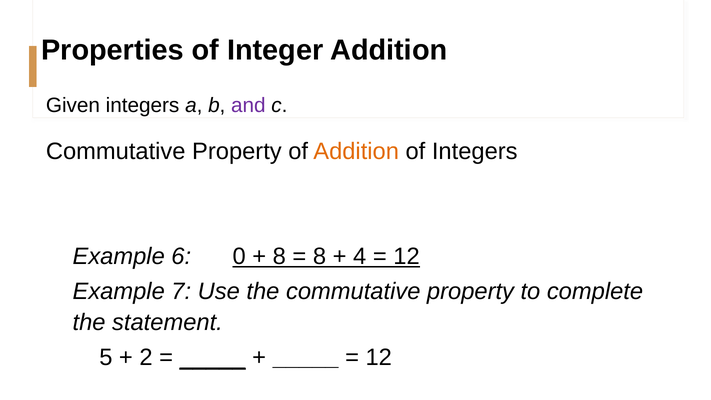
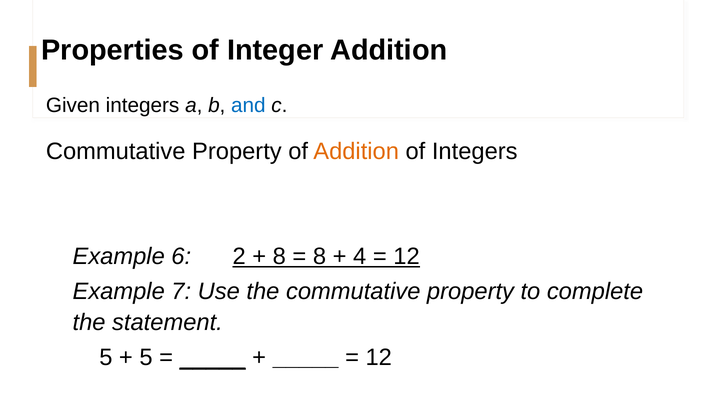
and colour: purple -> blue
0: 0 -> 2
2 at (146, 358): 2 -> 5
